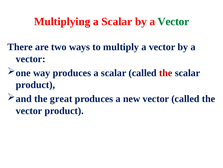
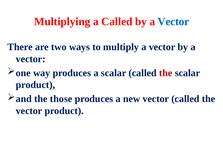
Multiplying a Scalar: Scalar -> Called
Vector at (173, 21) colour: green -> blue
great: great -> those
